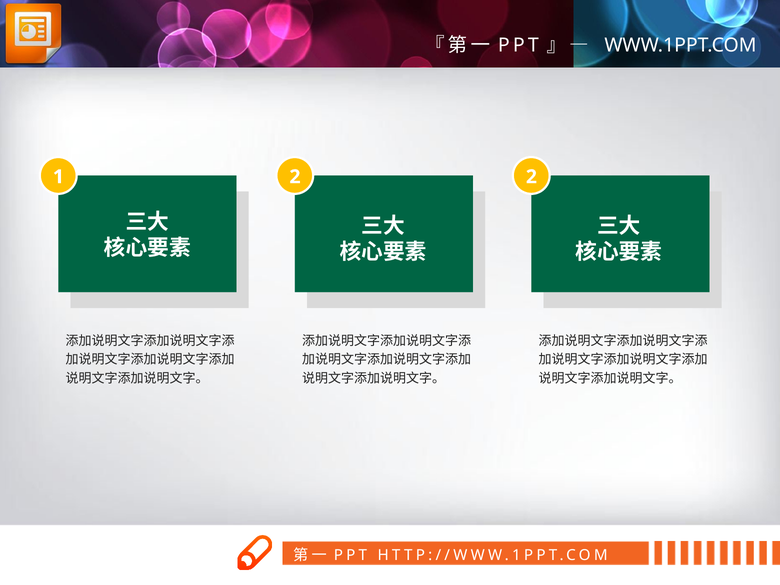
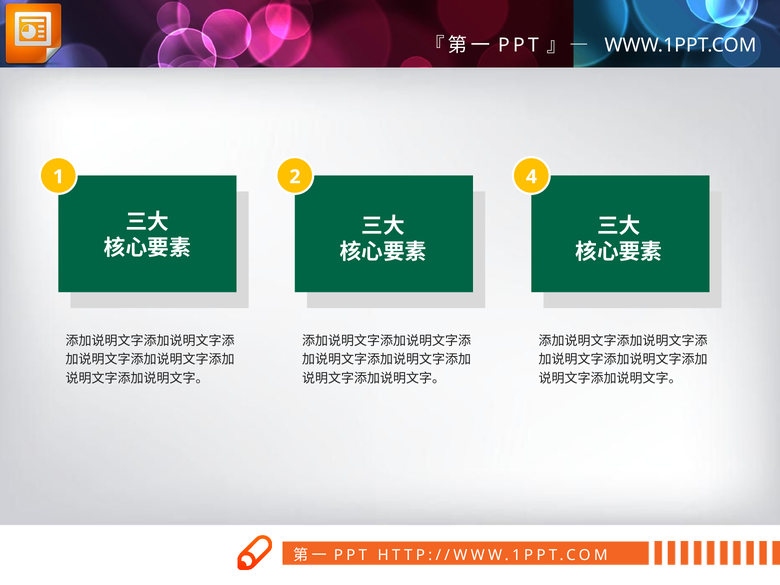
2 2: 2 -> 4
